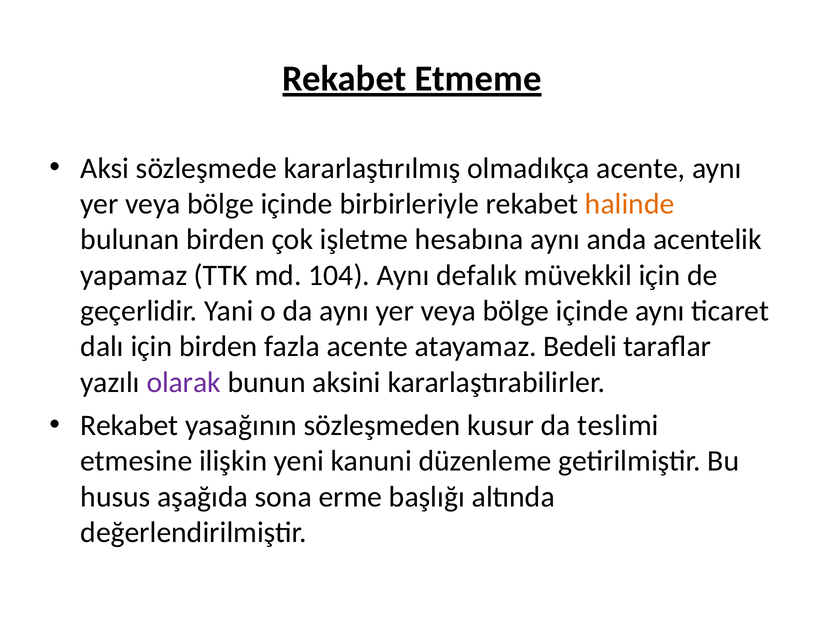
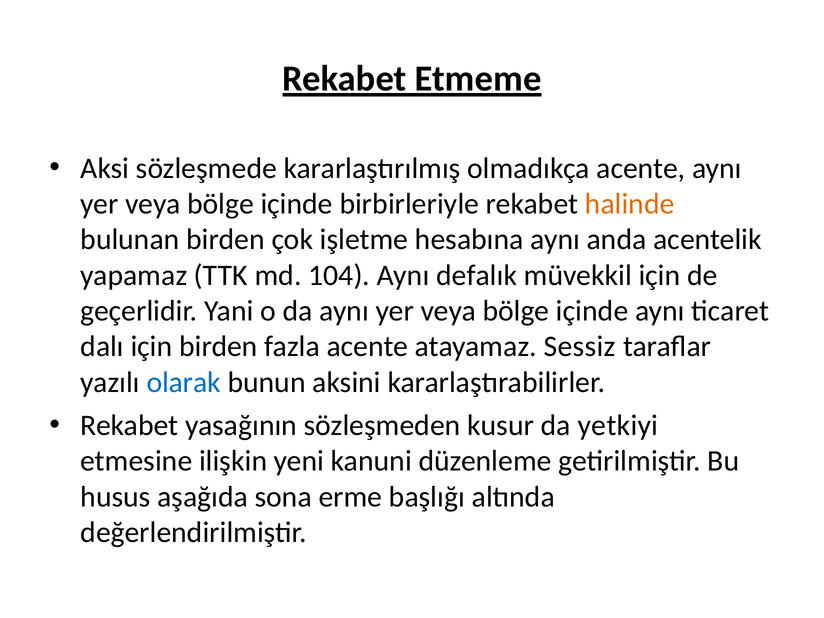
Bedeli: Bedeli -> Sessiz
olarak colour: purple -> blue
teslimi: teslimi -> yetkiyi
